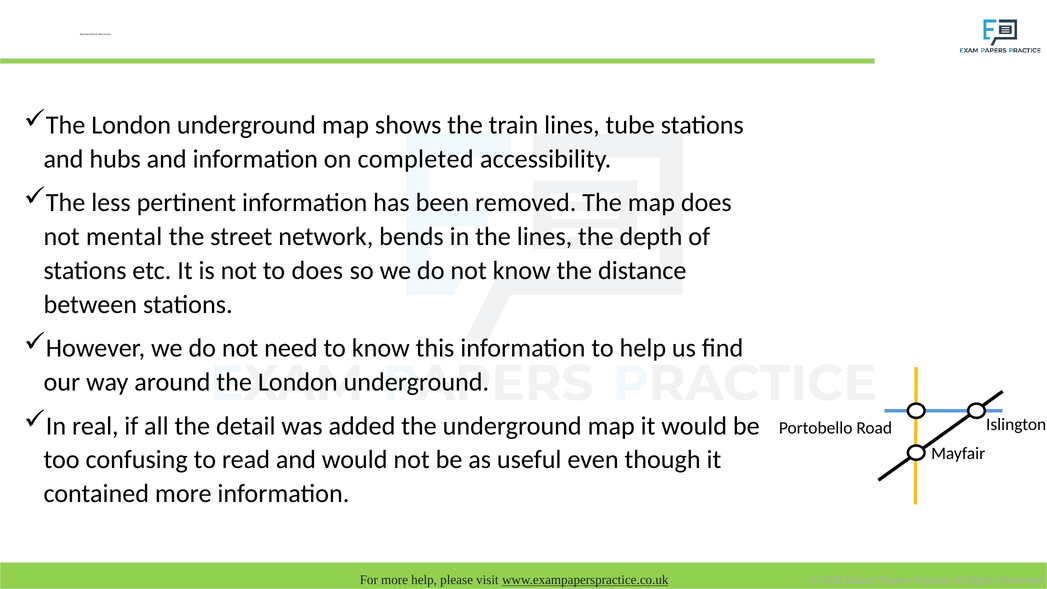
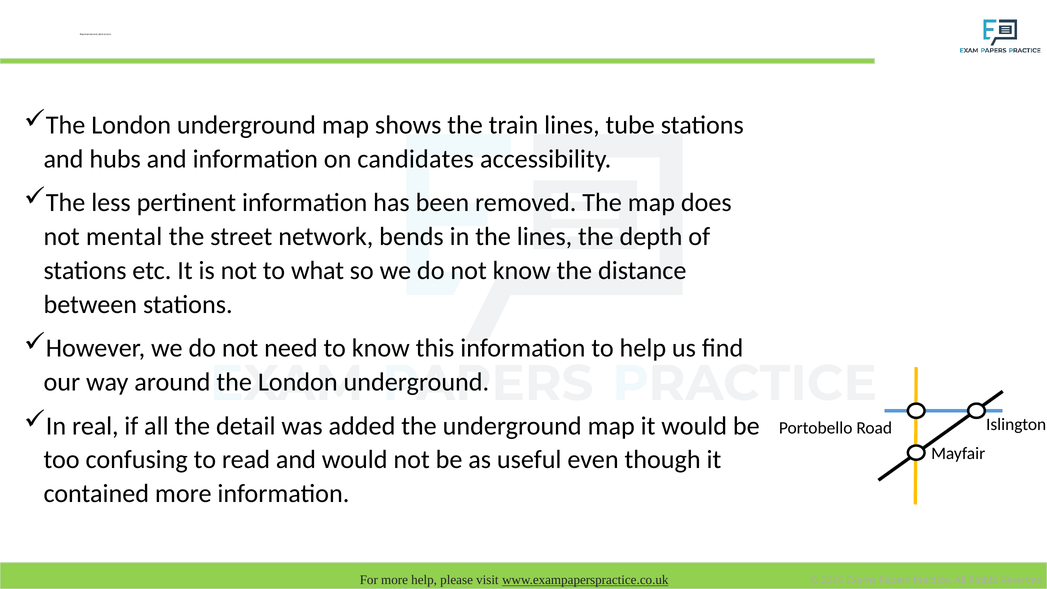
completed: completed -> candidates
to does: does -> what
